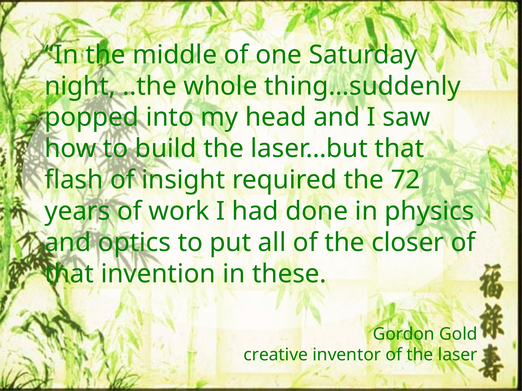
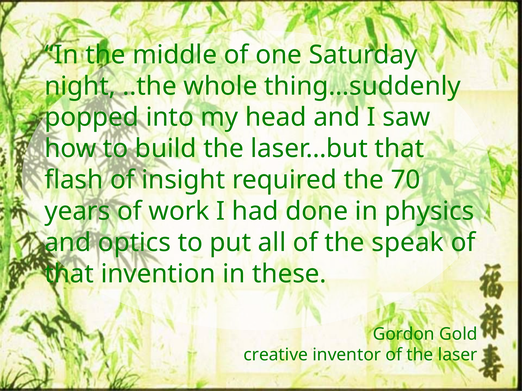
72: 72 -> 70
closer: closer -> speak
